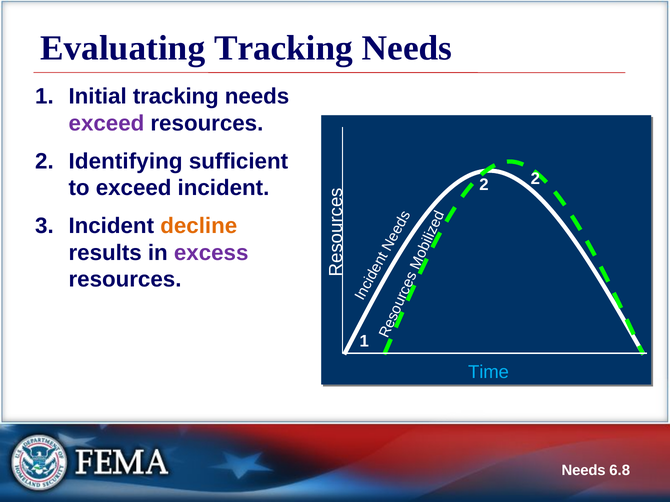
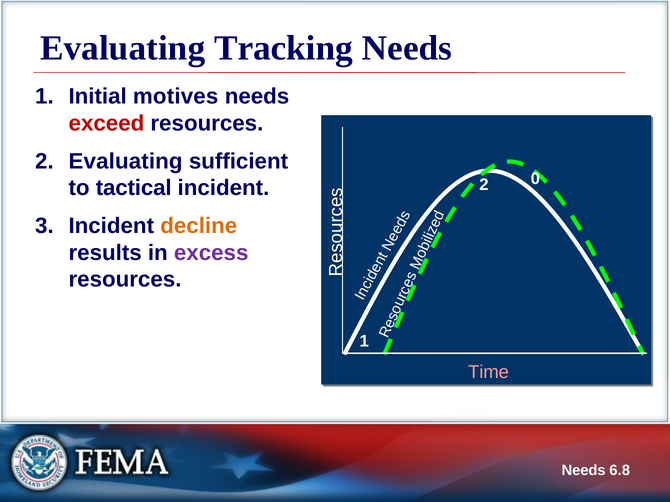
Initial tracking: tracking -> motives
exceed at (106, 123) colour: purple -> red
2 Identifying: Identifying -> Evaluating
2 2: 2 -> 0
to exceed: exceed -> tactical
Time colour: light blue -> pink
